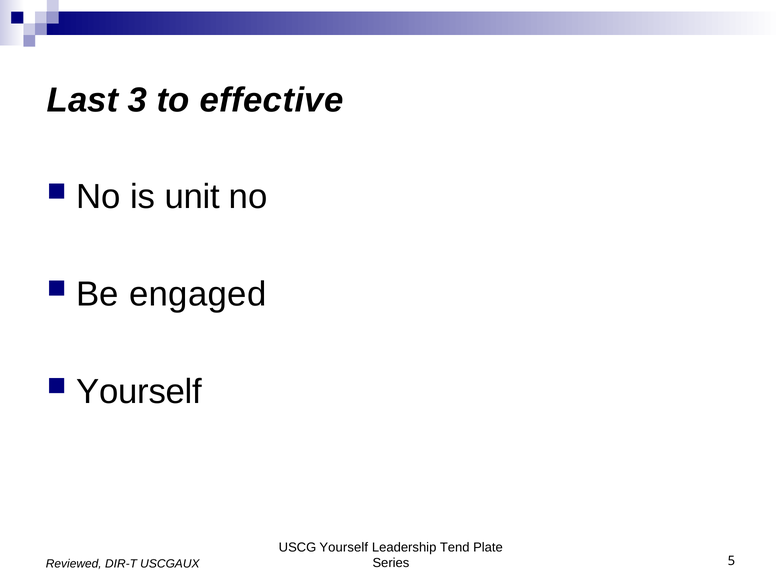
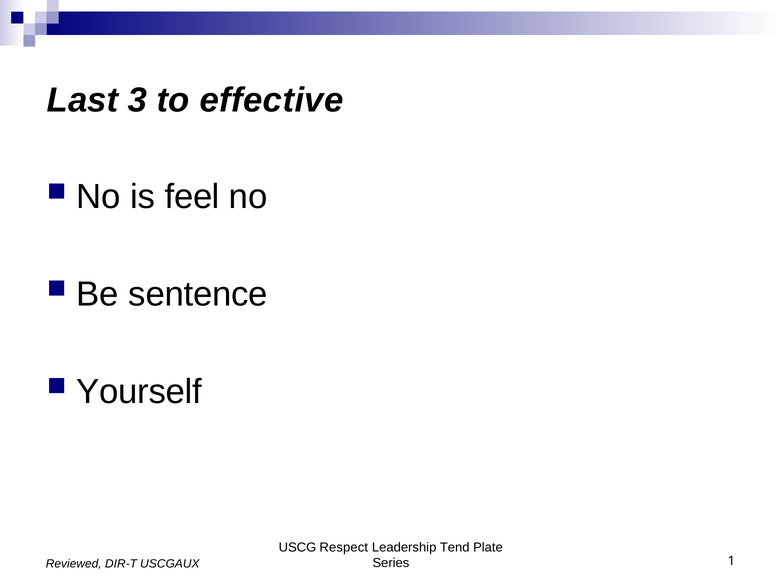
unit: unit -> feel
engaged: engaged -> sentence
USCG Yourself: Yourself -> Respect
5: 5 -> 1
